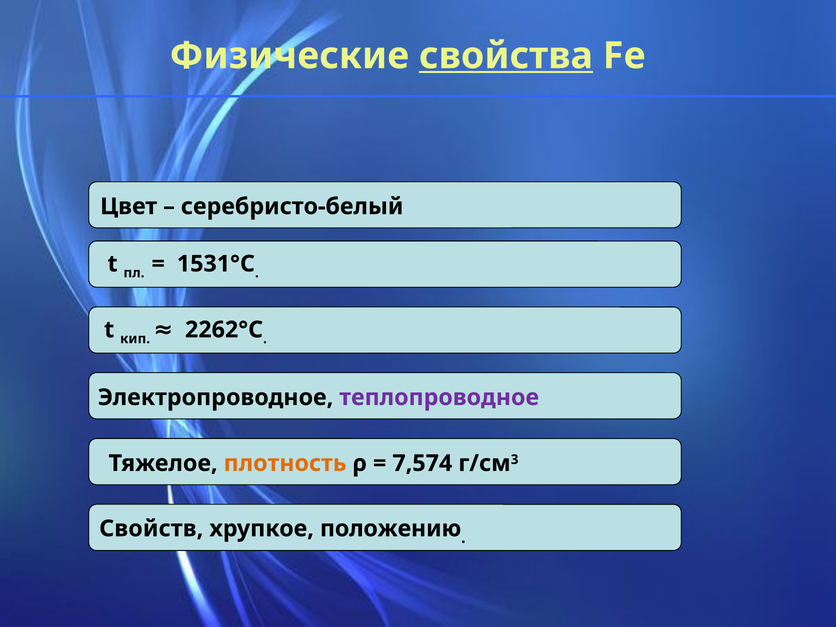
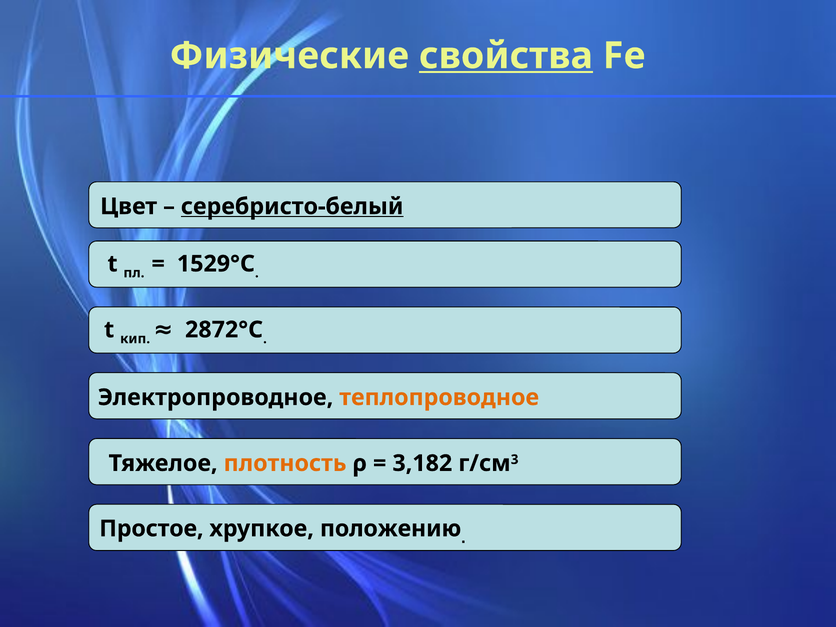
серебристо-белый underline: none -> present
1531°C: 1531°C -> 1529°C
2262°C: 2262°C -> 2872°C
теплопроводное colour: purple -> orange
7,574: 7,574 -> 3,182
Свойств: Свойств -> Простое
